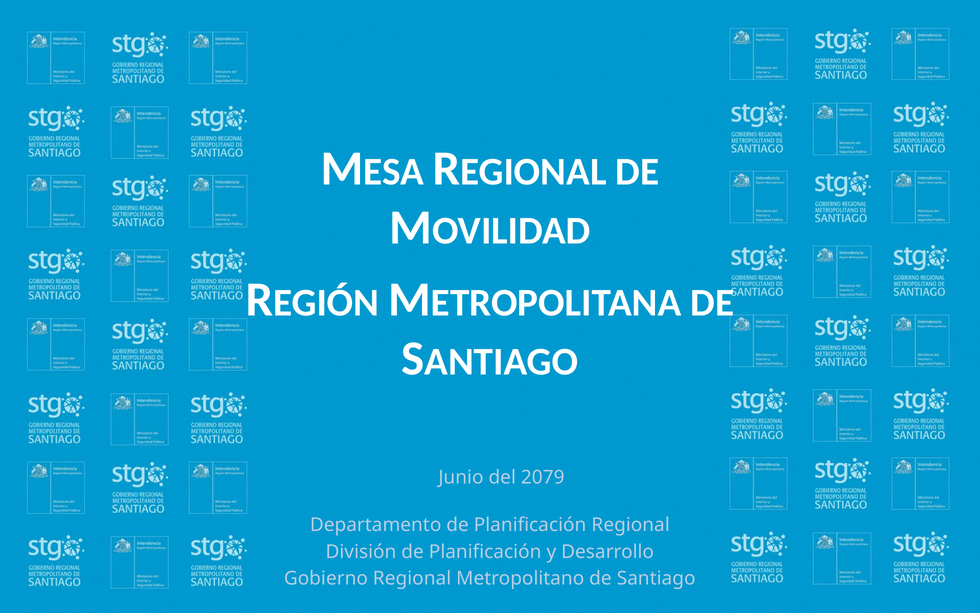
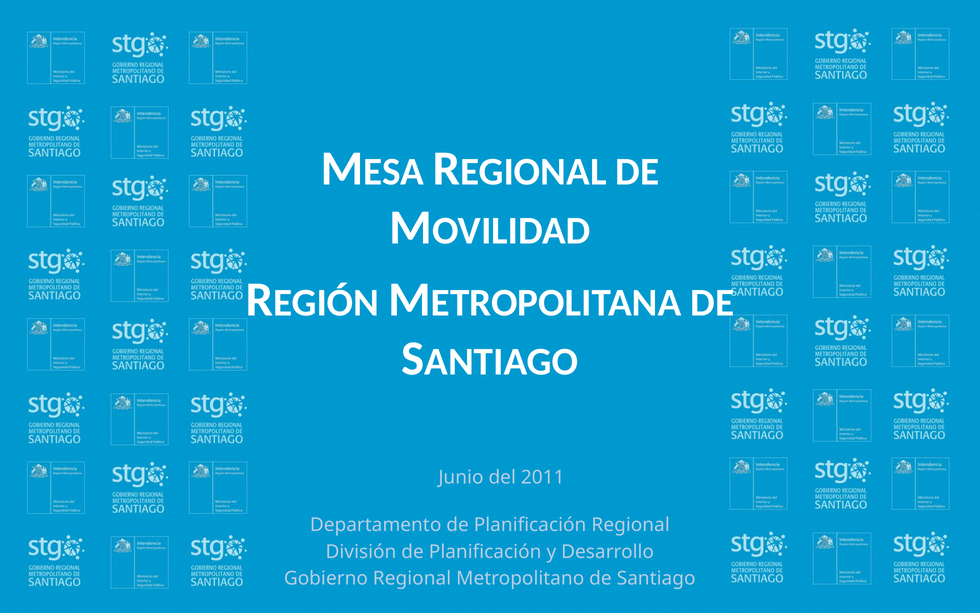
2079: 2079 -> 2011
